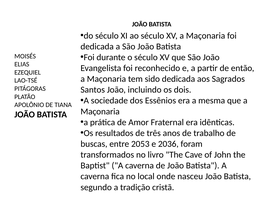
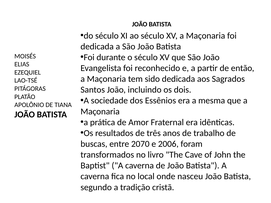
2053: 2053 -> 2070
2036: 2036 -> 2006
